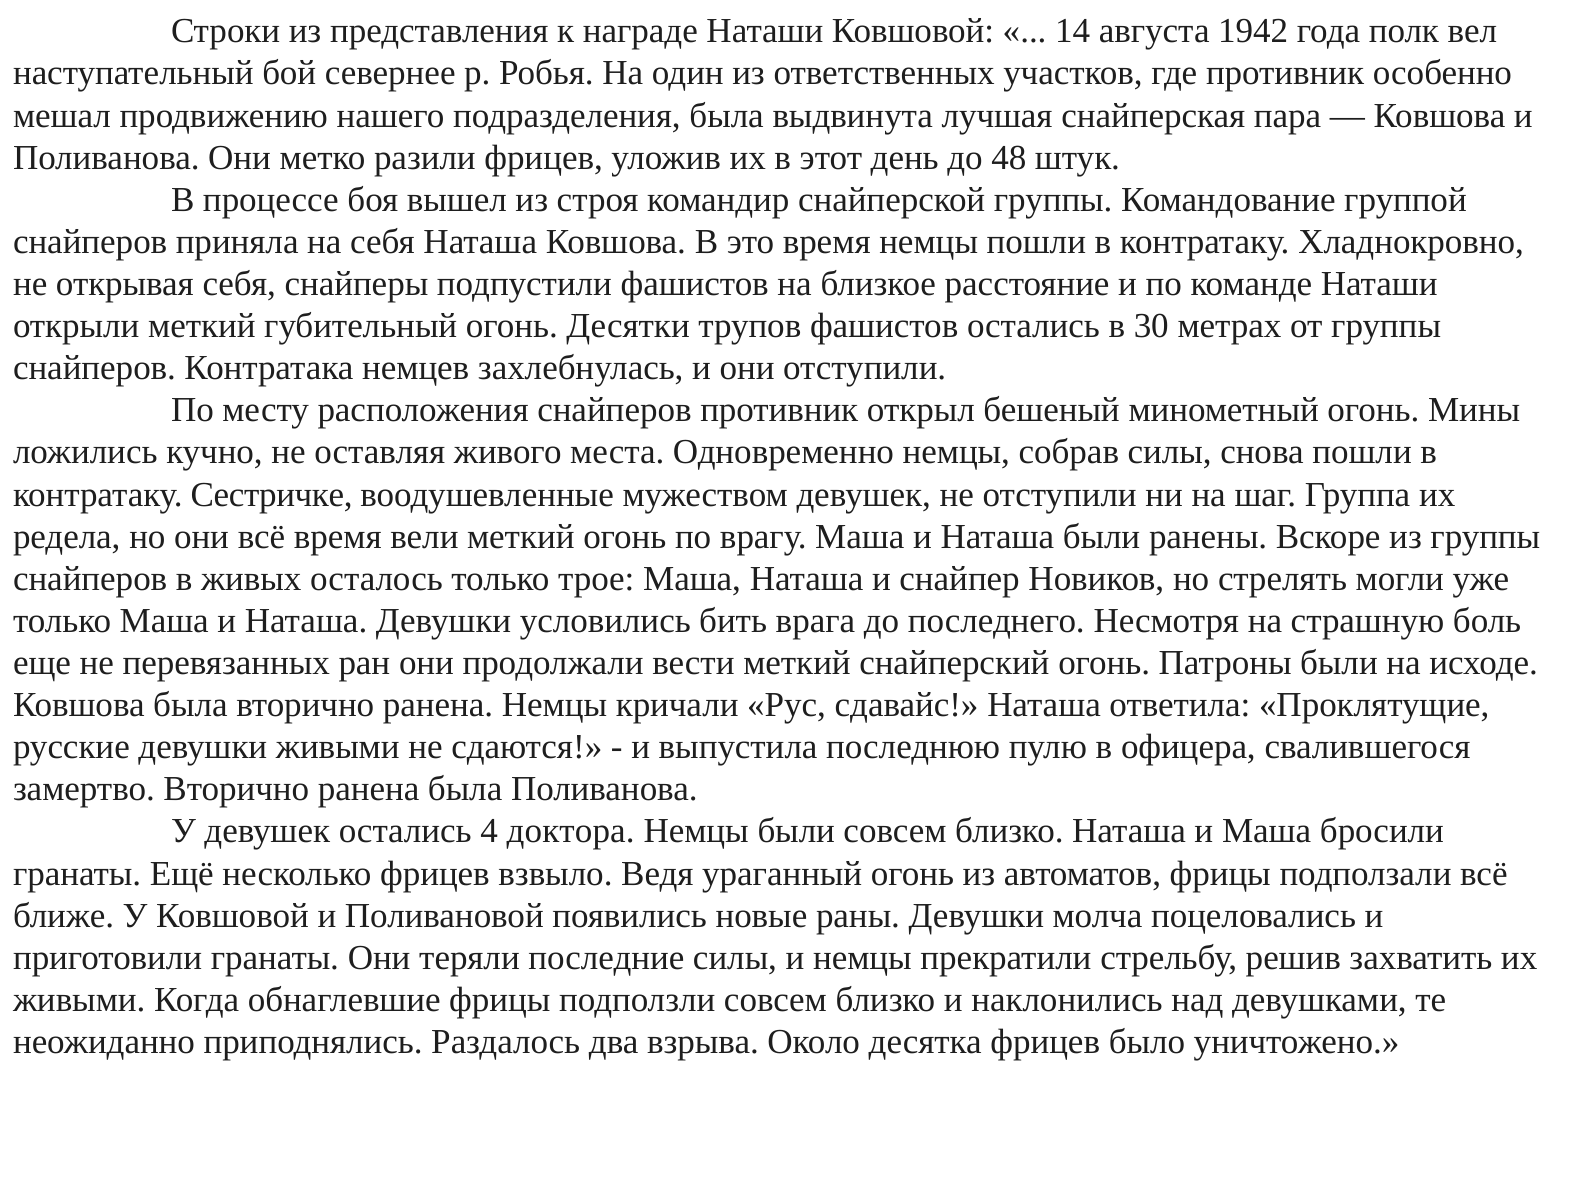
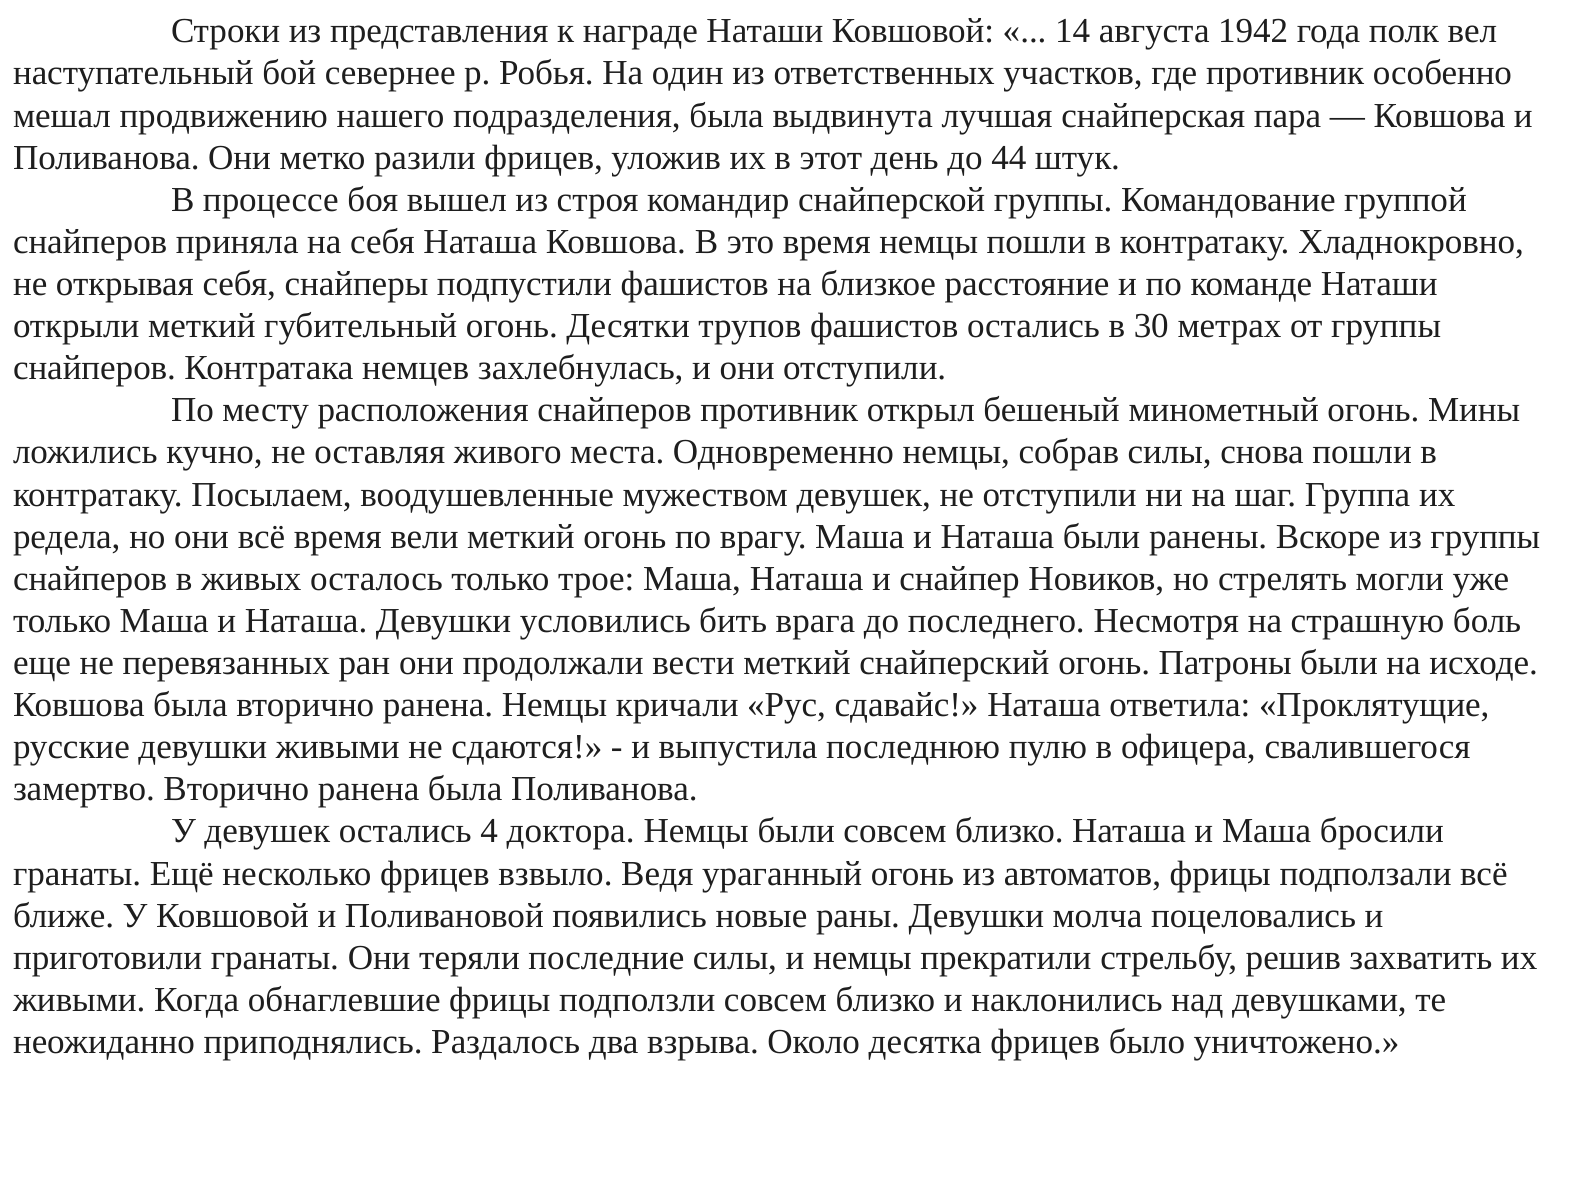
48: 48 -> 44
Сестричке: Сестричке -> Посылаем
